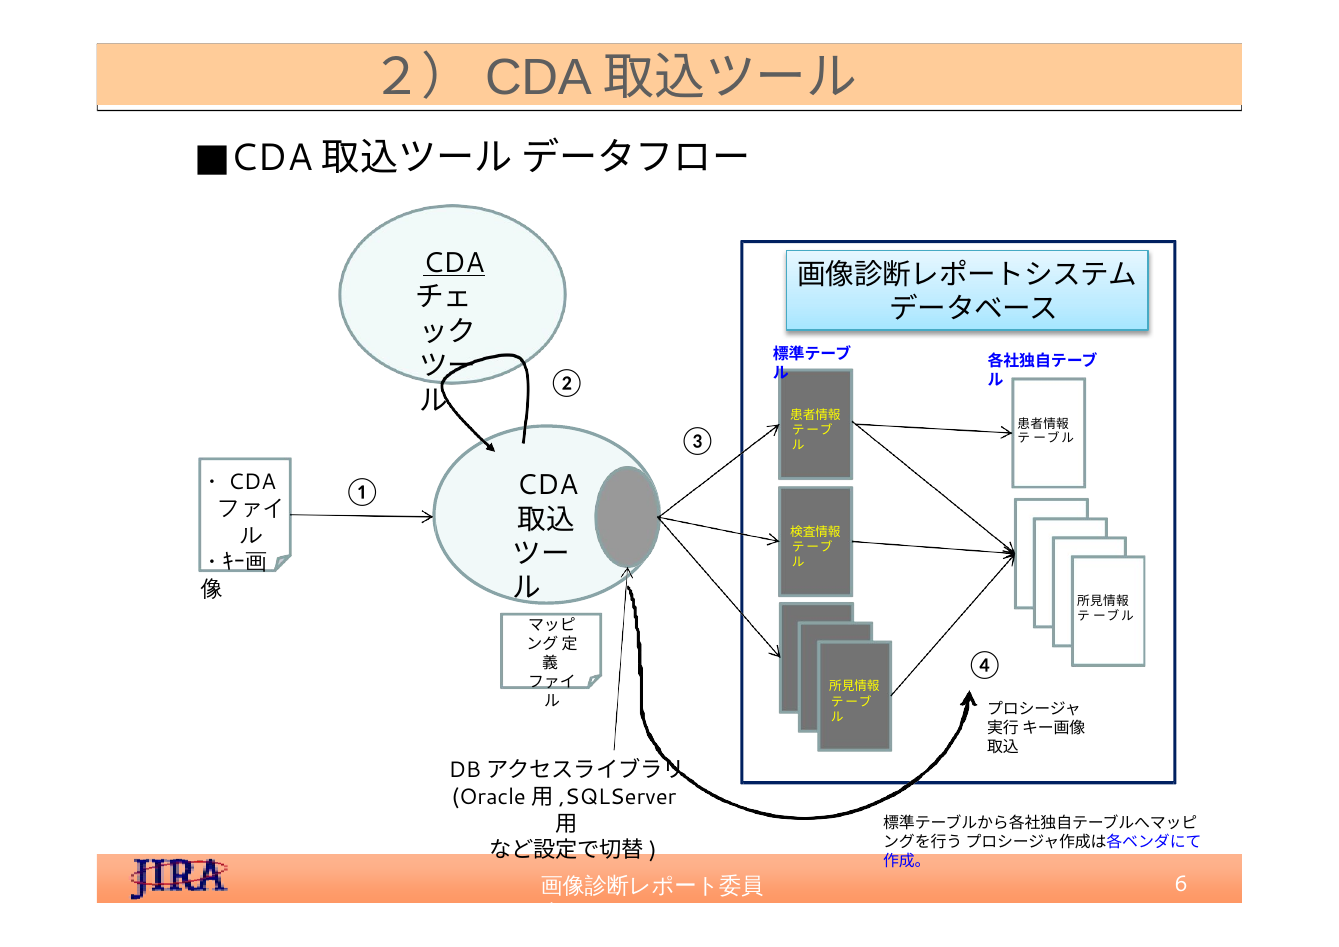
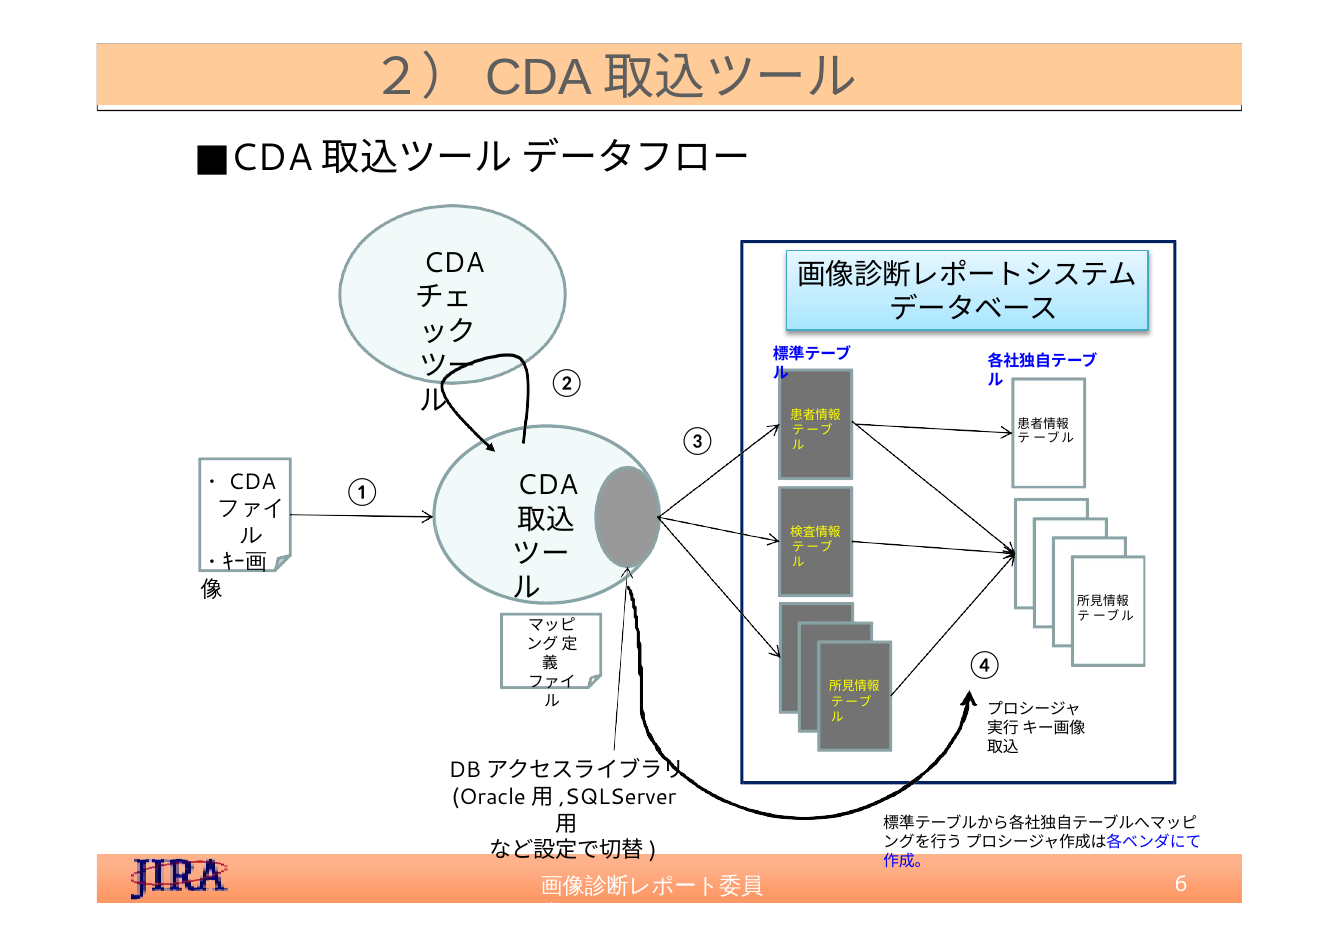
CDA at (454, 263) underline: present -> none
